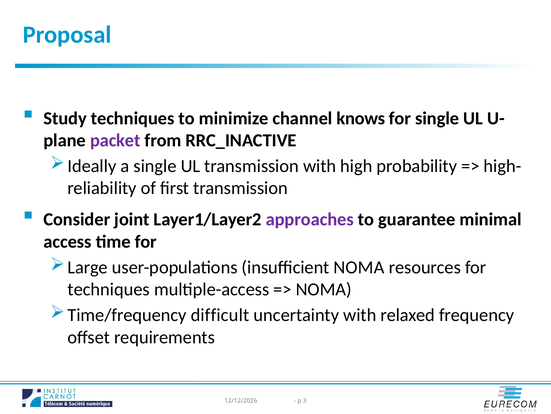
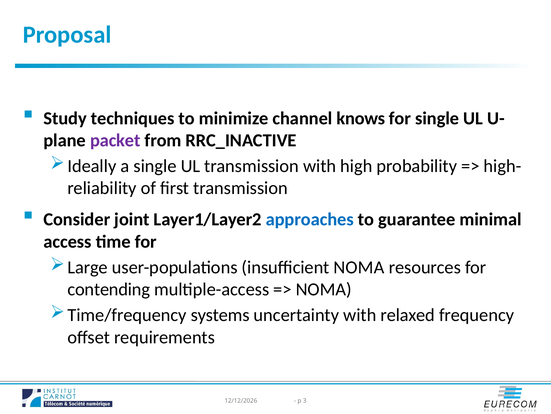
approaches colour: purple -> blue
techniques at (109, 289): techniques -> contending
difficult: difficult -> systems
